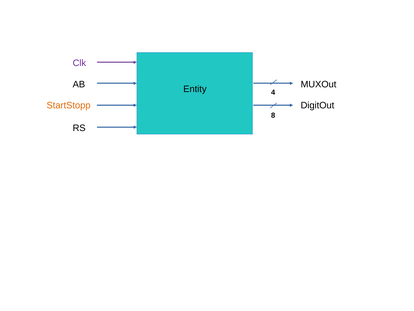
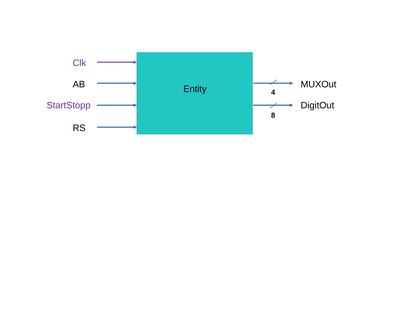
StartStopp colour: orange -> purple
